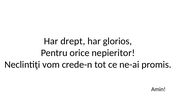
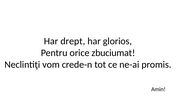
nepieritor: nepieritor -> zbuciumat
